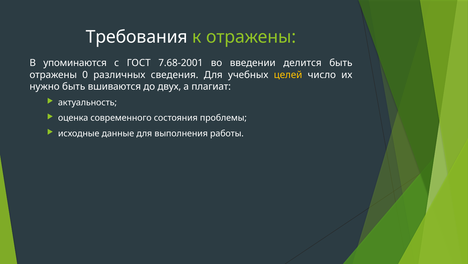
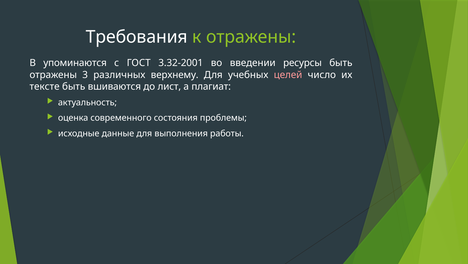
7.68-2001: 7.68-2001 -> 3.32-2001
делится: делится -> ресурсы
0: 0 -> 3
сведения: сведения -> верхнему
целей colour: yellow -> pink
нужно: нужно -> тексте
двух: двух -> лист
